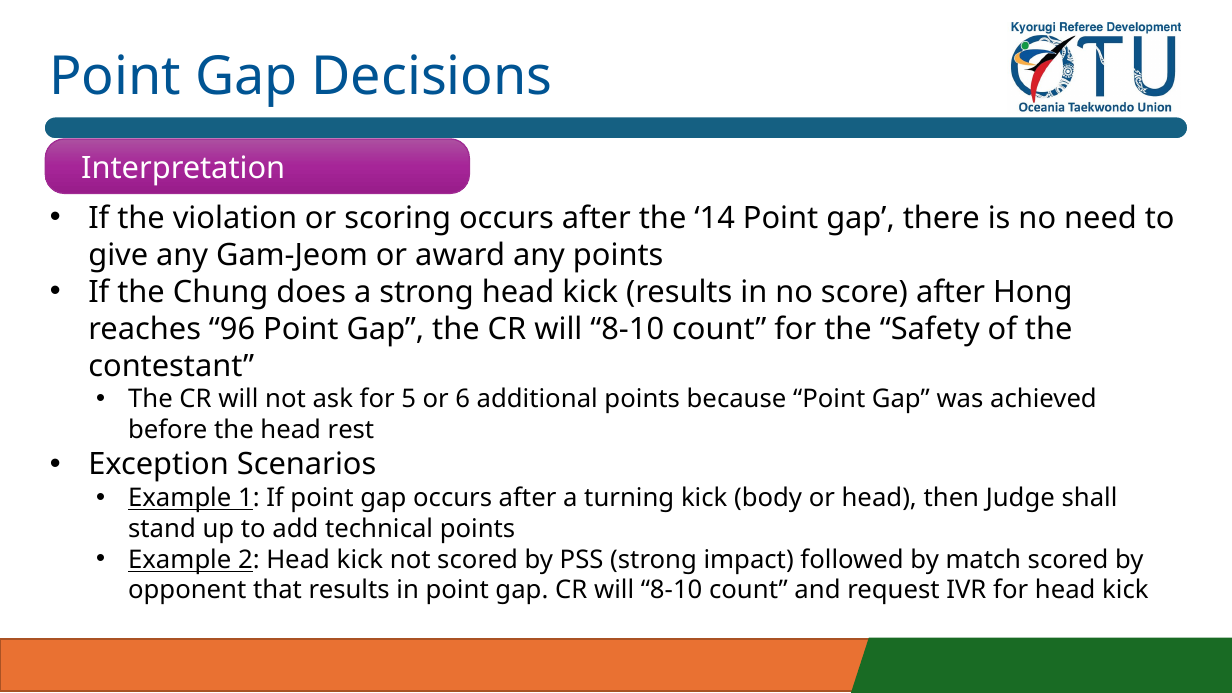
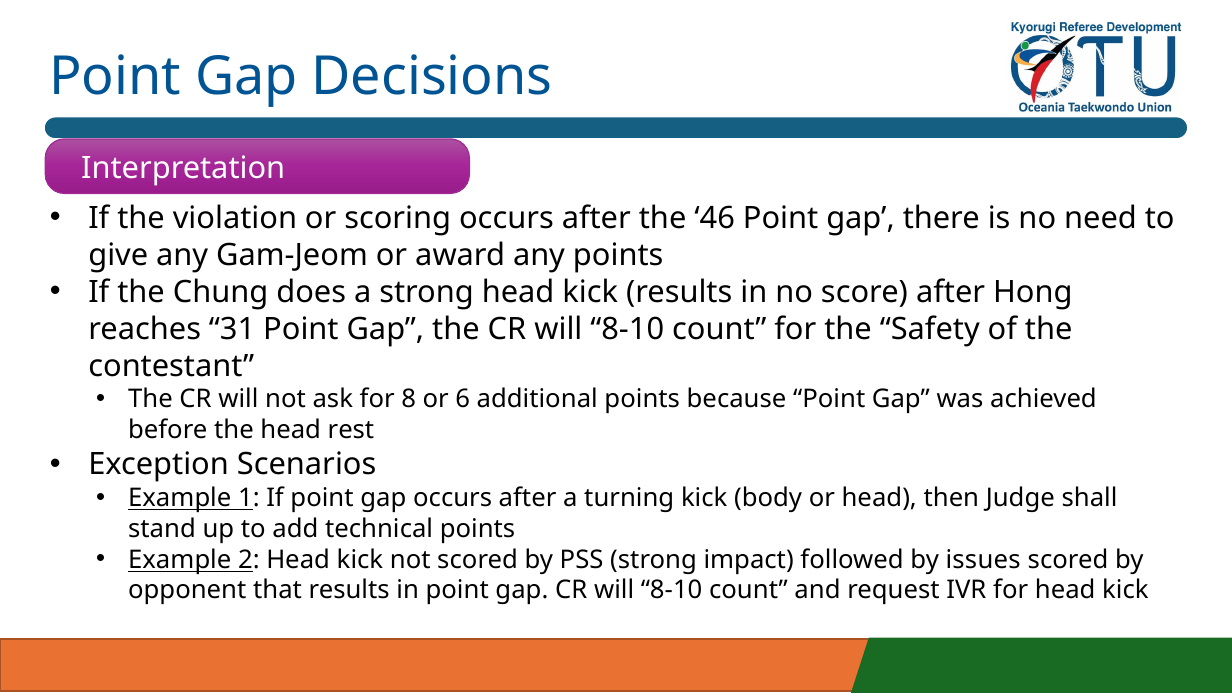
14: 14 -> 46
96: 96 -> 31
5: 5 -> 8
match: match -> issues
